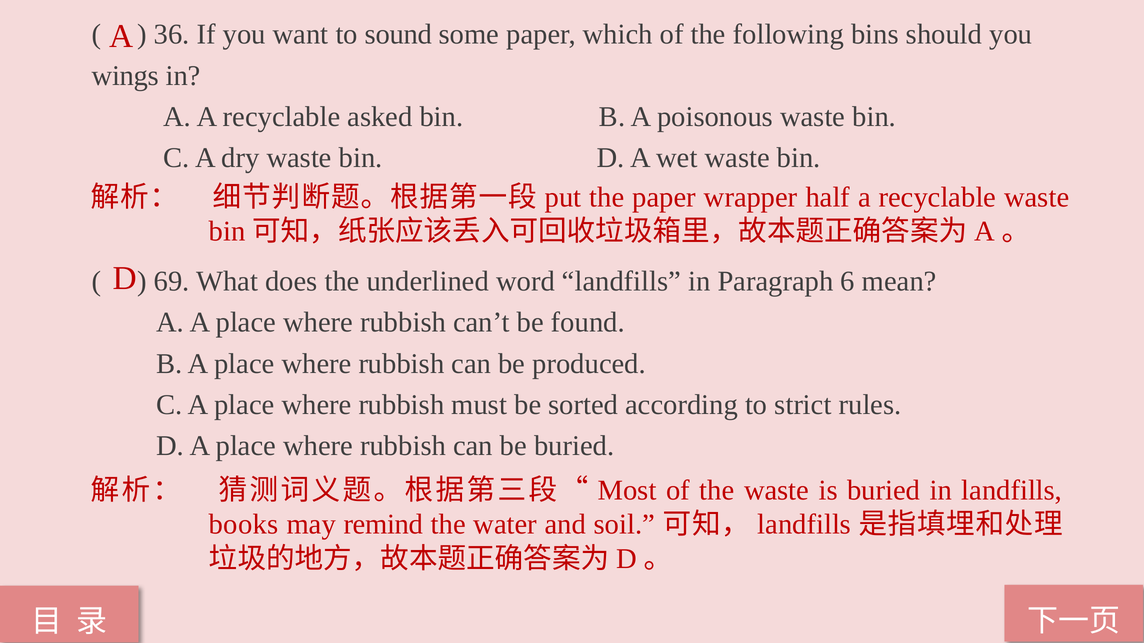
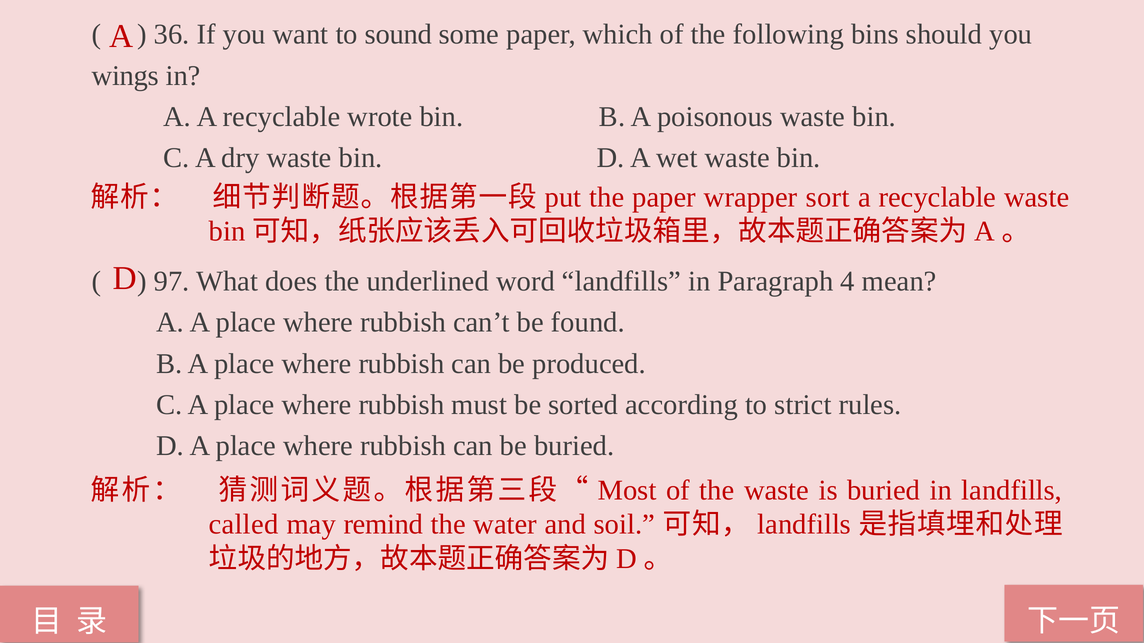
asked: asked -> wrote
half: half -> sort
69: 69 -> 97
6: 6 -> 4
books: books -> called
